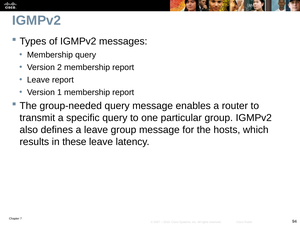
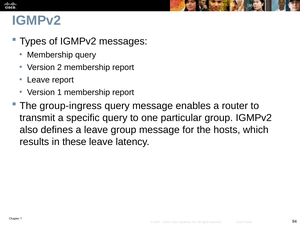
group-needed: group-needed -> group-ingress
